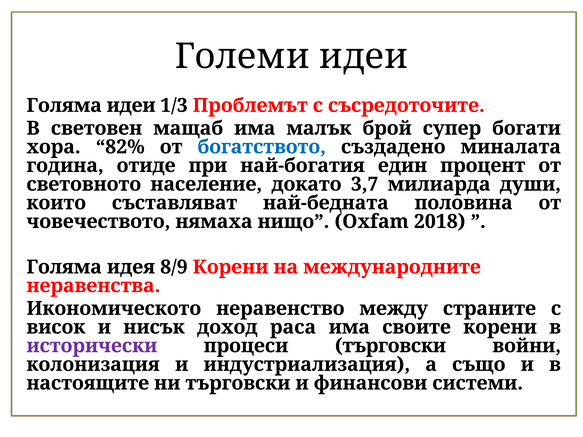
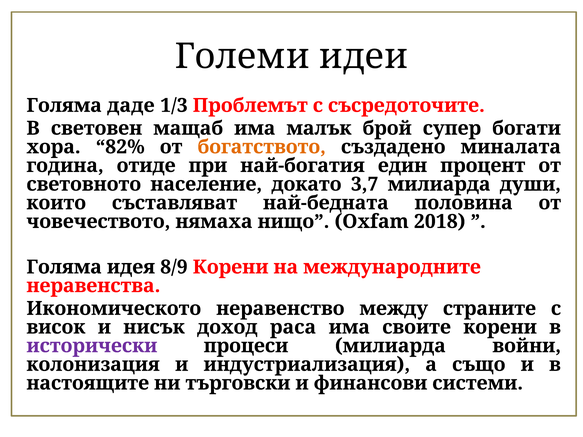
Голяма идеи: идеи -> даде
богатството colour: blue -> orange
процеси търговски: търговски -> милиарда
